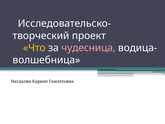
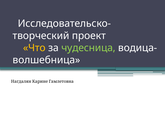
чудесница colour: pink -> light green
